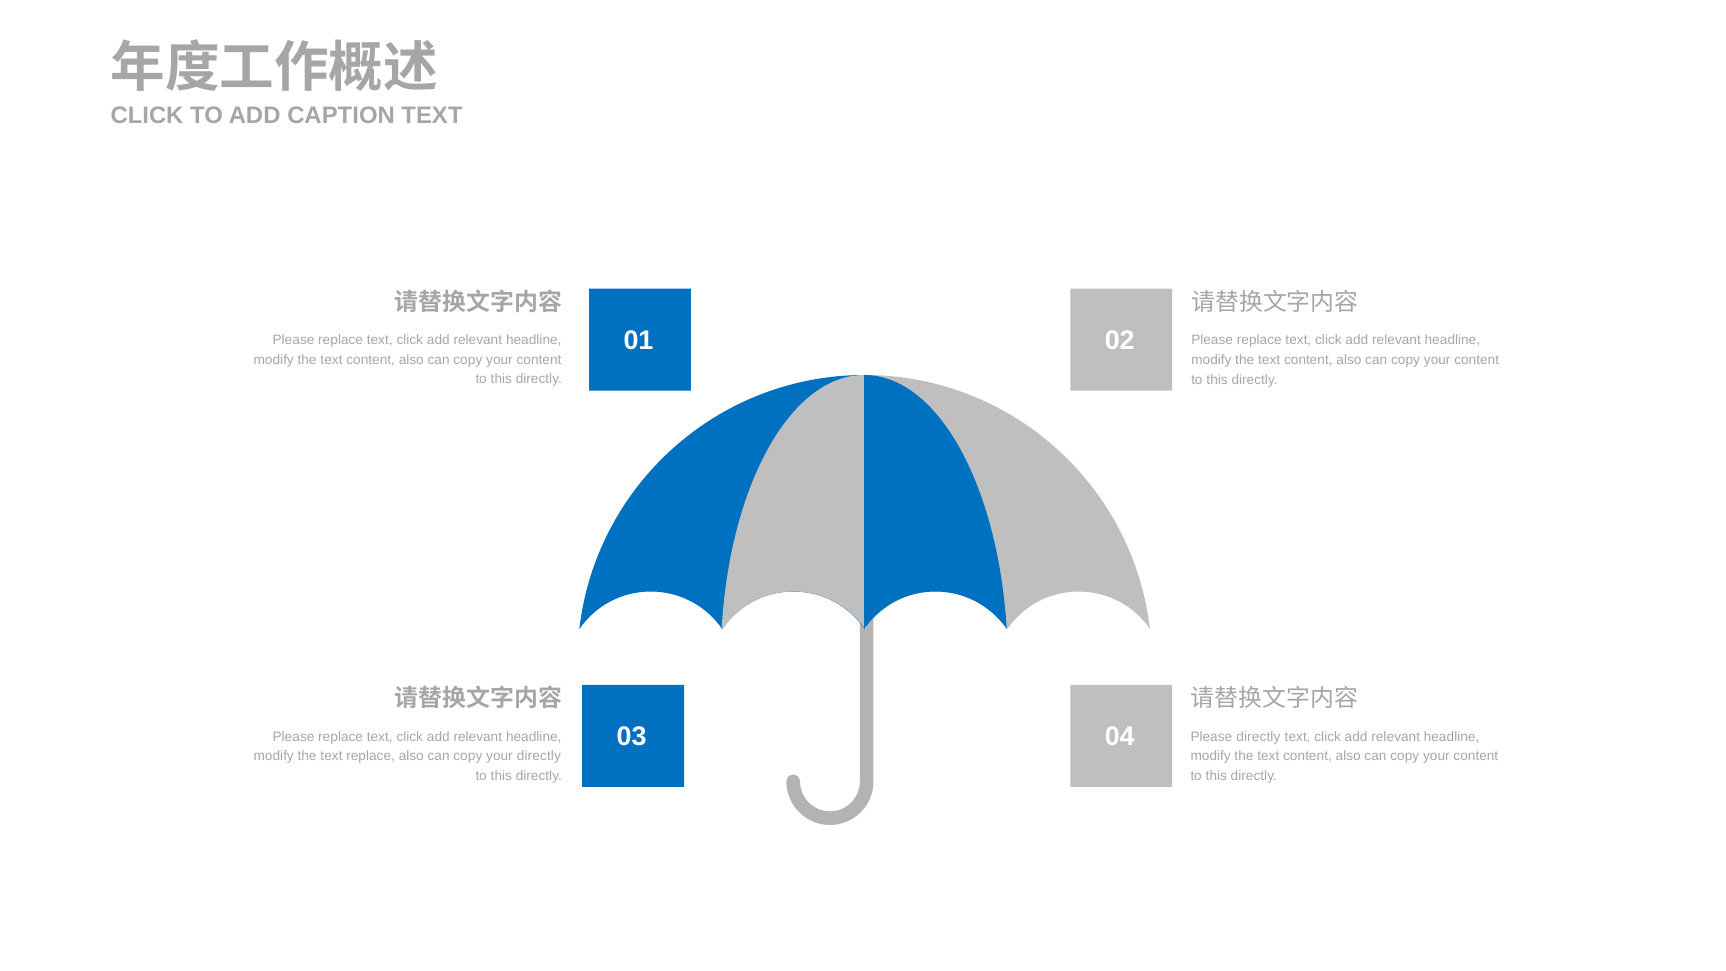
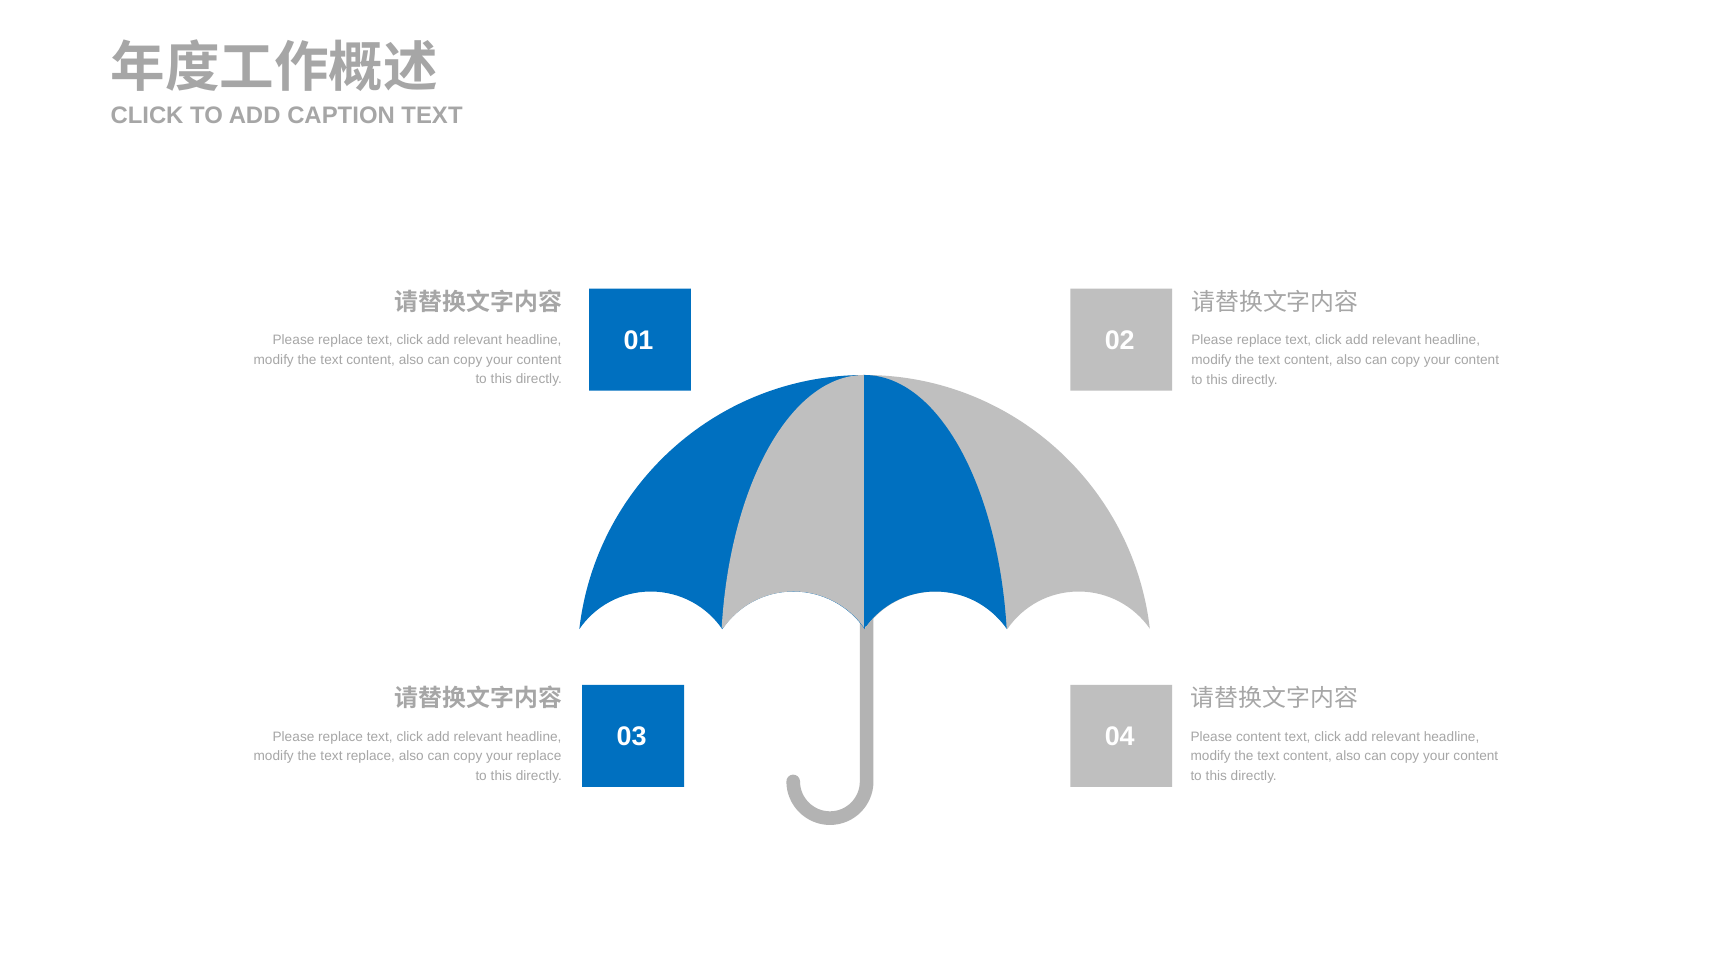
Please directly: directly -> content
your directly: directly -> replace
